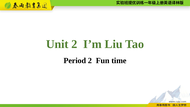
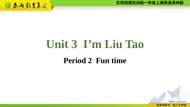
Unit 2: 2 -> 3
